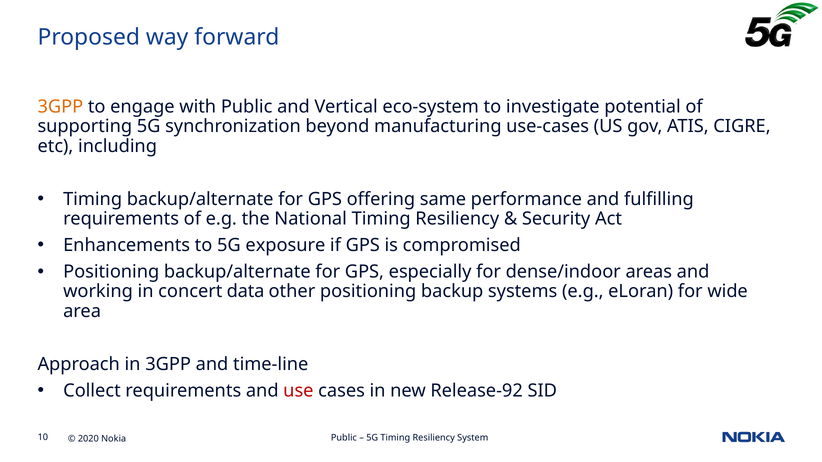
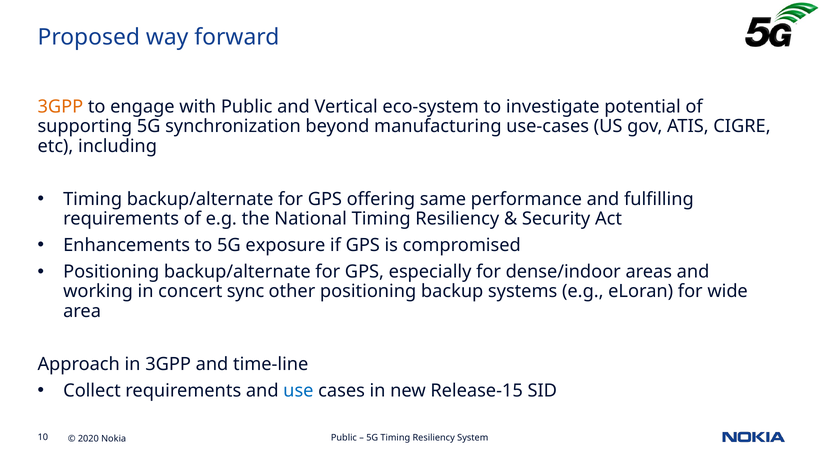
data: data -> sync
use colour: red -> blue
Release-92: Release-92 -> Release-15
